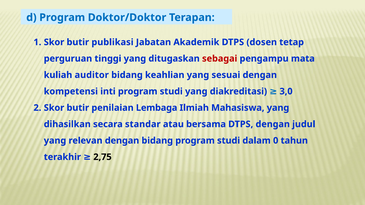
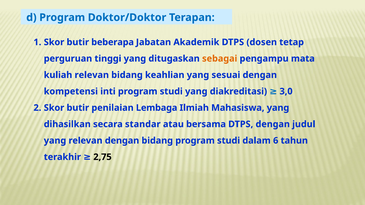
publikasi: publikasi -> beberapa
sebagai colour: red -> orange
kuliah auditor: auditor -> relevan
0: 0 -> 6
